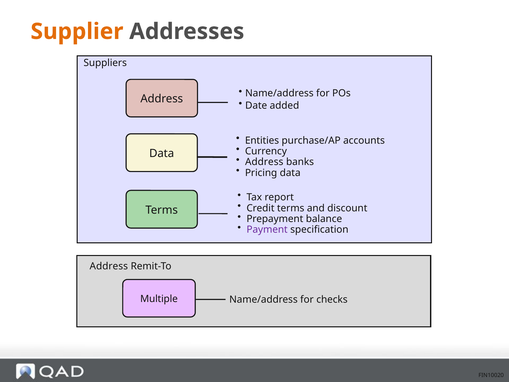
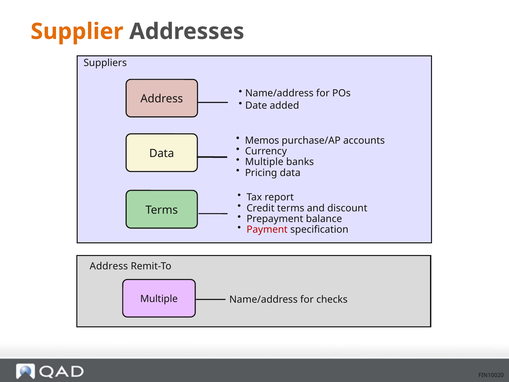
Entities: Entities -> Memos
Address at (264, 162): Address -> Multiple
Payment colour: purple -> red
